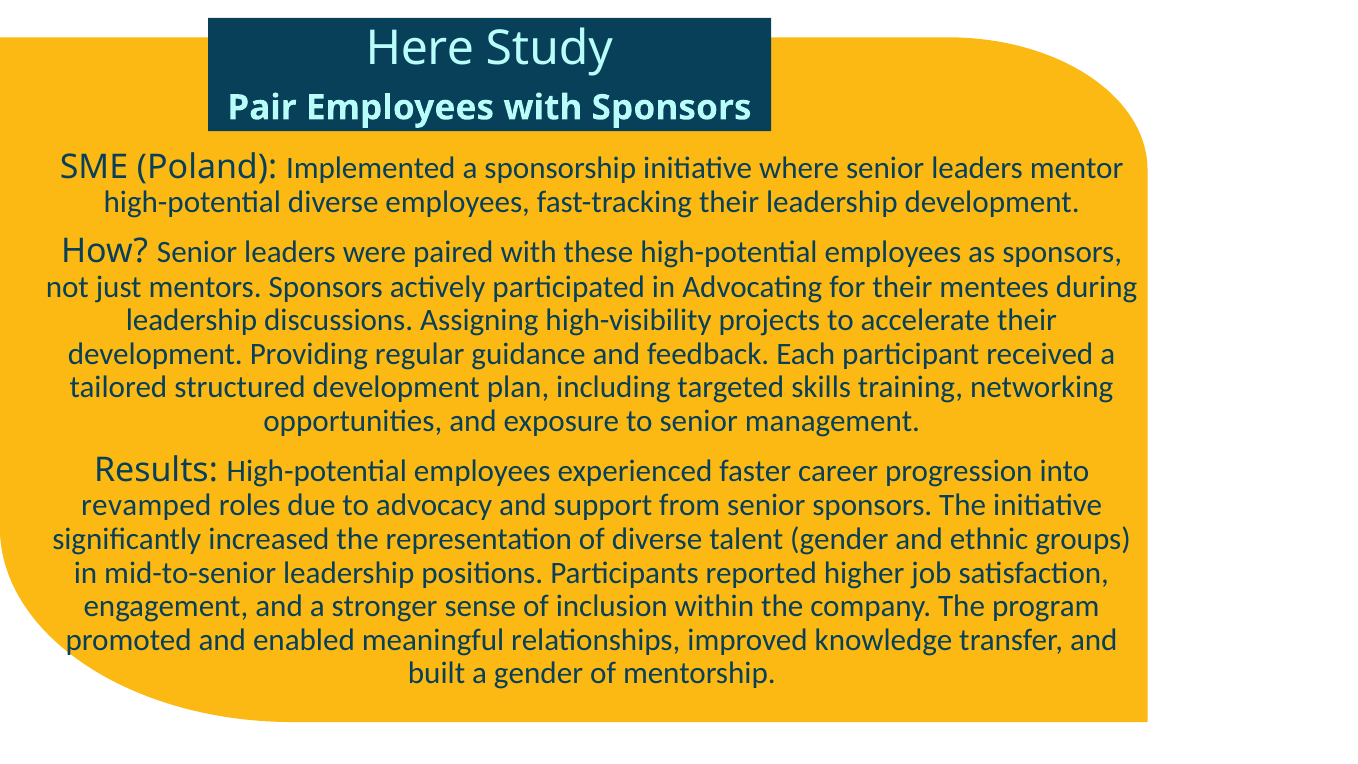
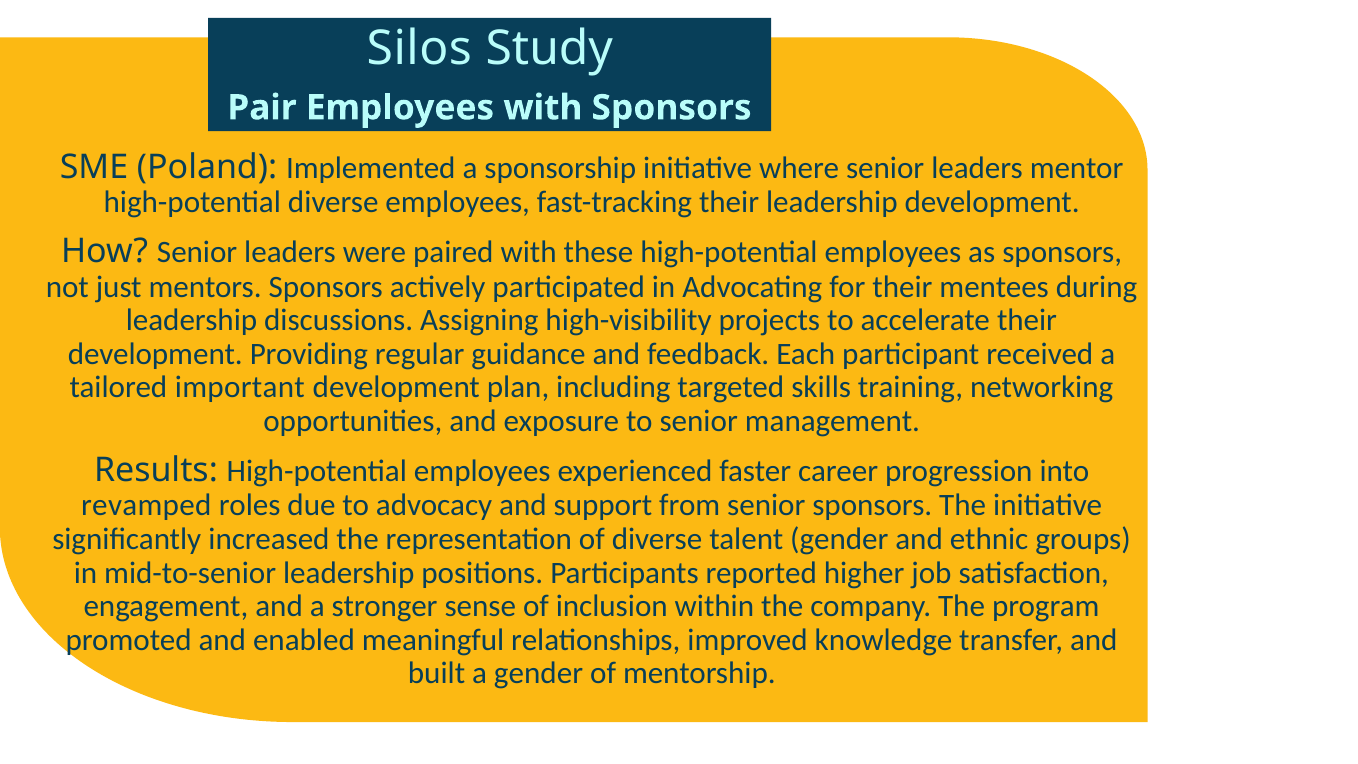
Here: Here -> Silos
structured: structured -> important
